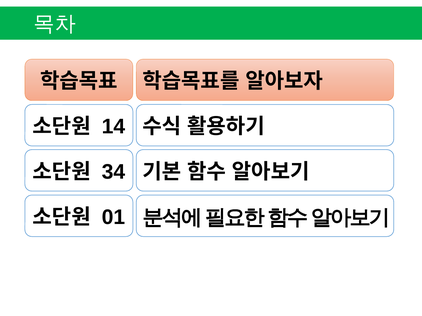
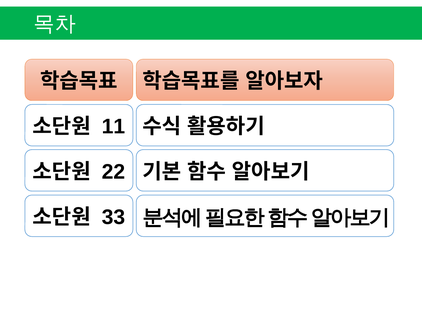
14: 14 -> 11
34: 34 -> 22
01: 01 -> 33
